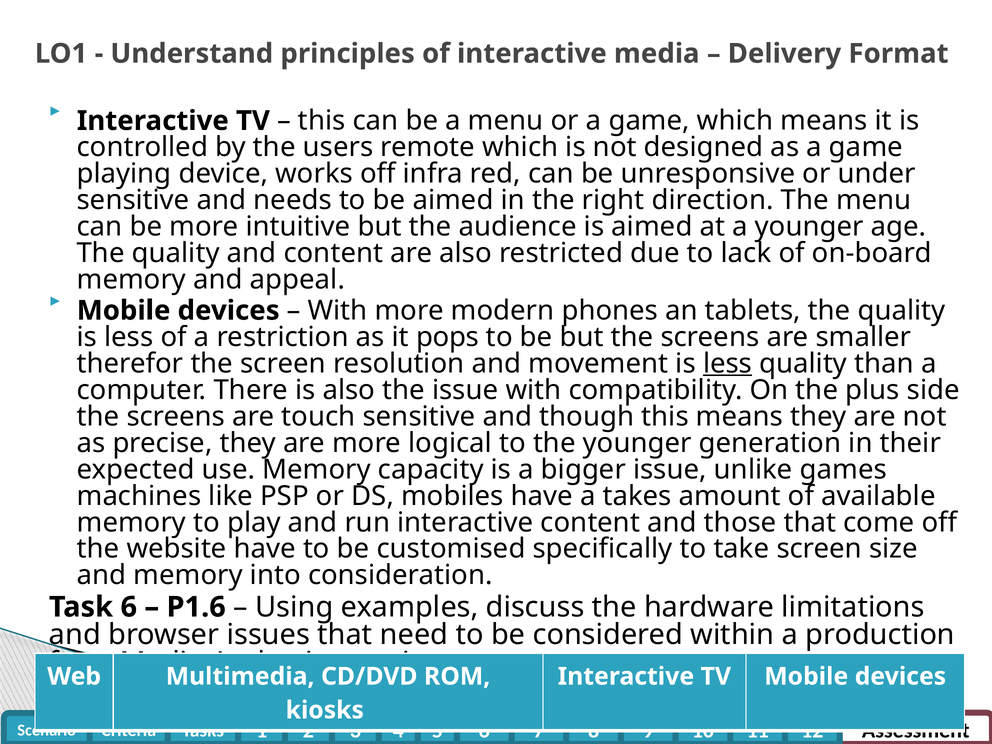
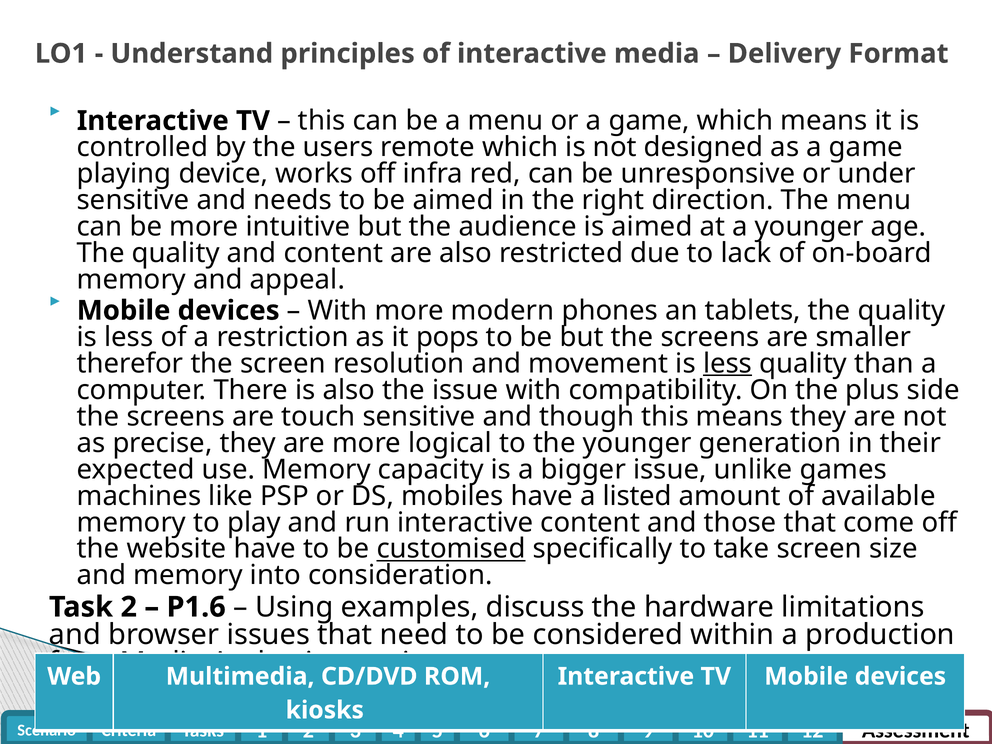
takes: takes -> listed
customised underline: none -> present
Task 6: 6 -> 2
